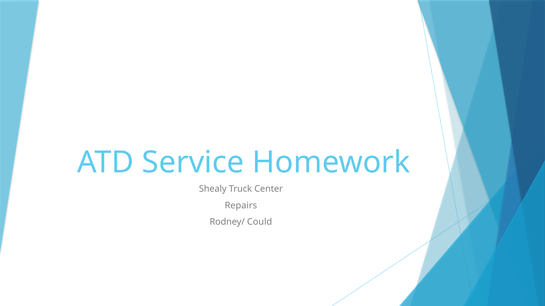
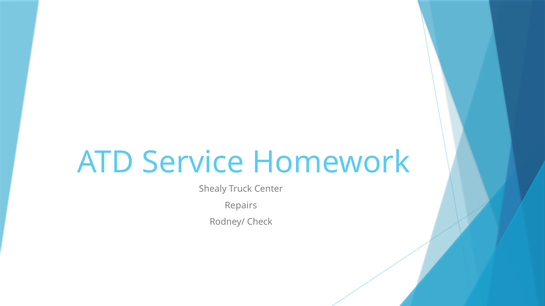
Could: Could -> Check
